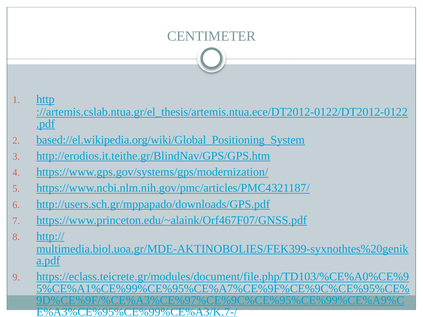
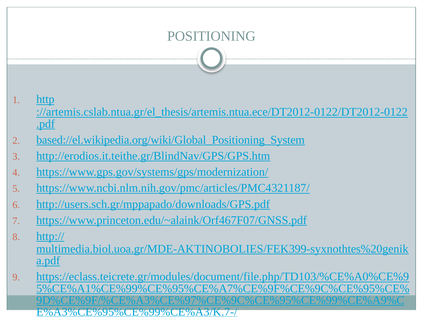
CENTIMETER: CENTIMETER -> POSITIONING
